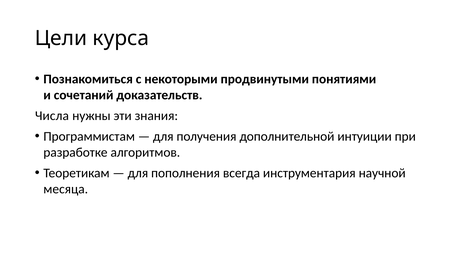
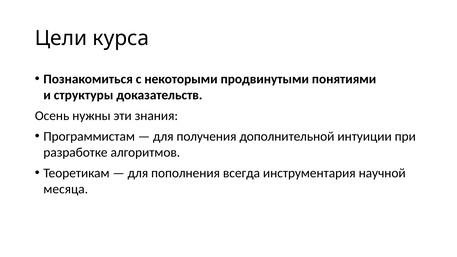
сочетаний: сочетаний -> структуры
Числа: Числа -> Осень
